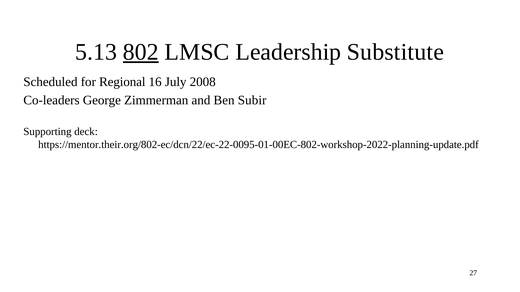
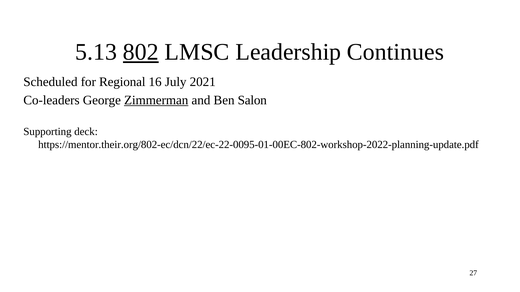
Substitute: Substitute -> Continues
2008: 2008 -> 2021
Zimmerman underline: none -> present
Subir: Subir -> Salon
